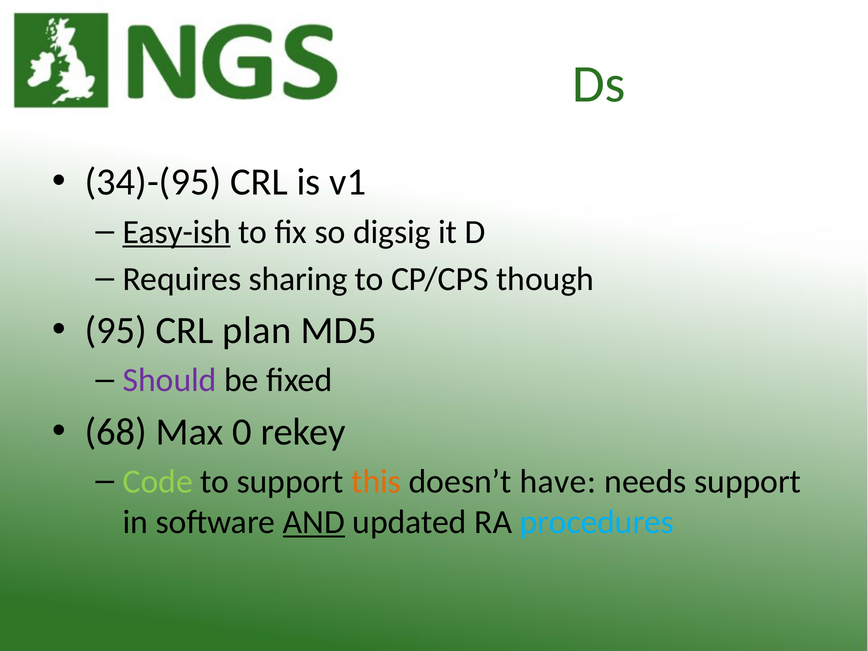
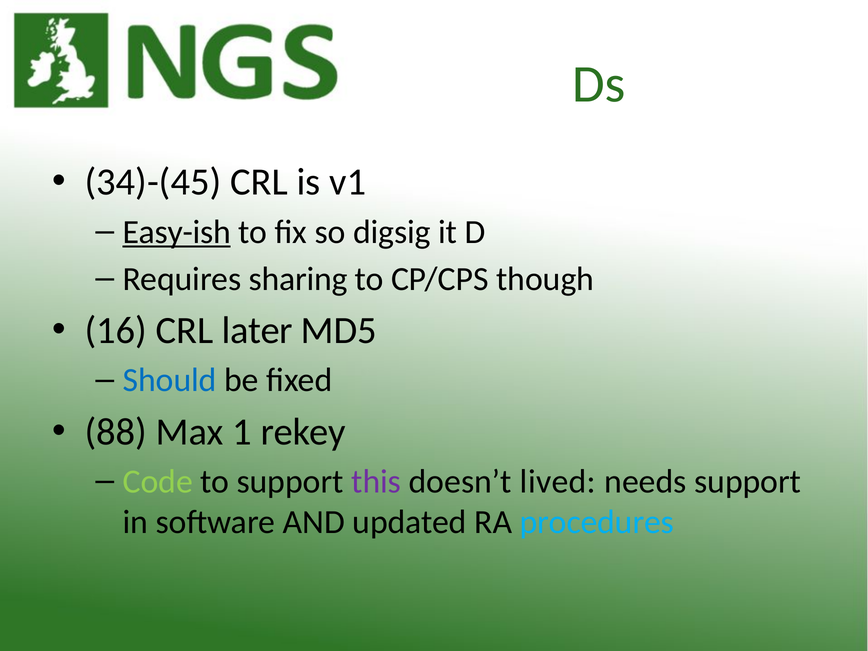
34)-(95: 34)-(95 -> 34)-(45
95: 95 -> 16
plan: plan -> later
Should colour: purple -> blue
68: 68 -> 88
0: 0 -> 1
this colour: orange -> purple
have: have -> lived
AND underline: present -> none
